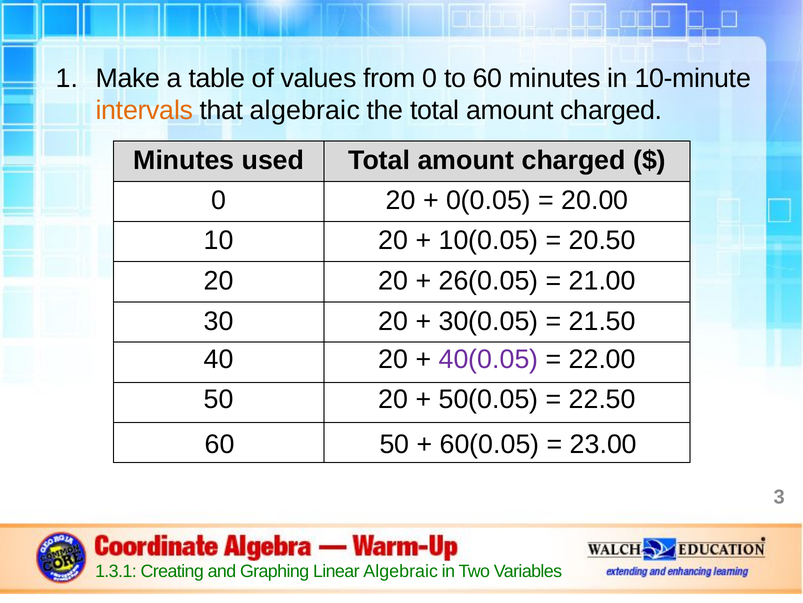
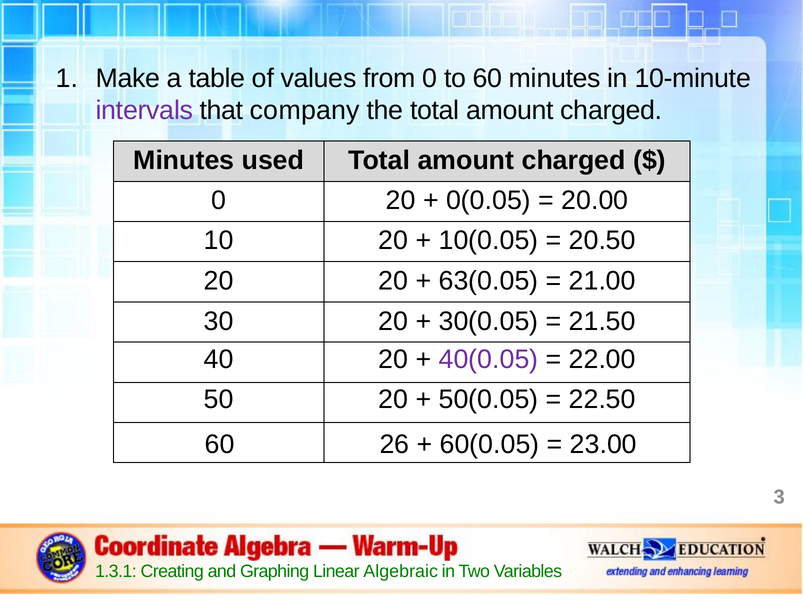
intervals colour: orange -> purple
that algebraic: algebraic -> company
26(0.05: 26(0.05 -> 63(0.05
60 50: 50 -> 26
